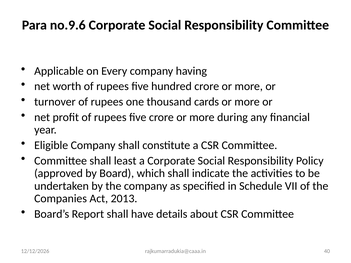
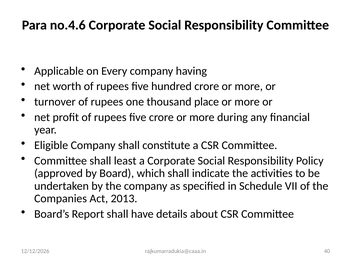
no.9.6: no.9.6 -> no.4.6
cards: cards -> place
